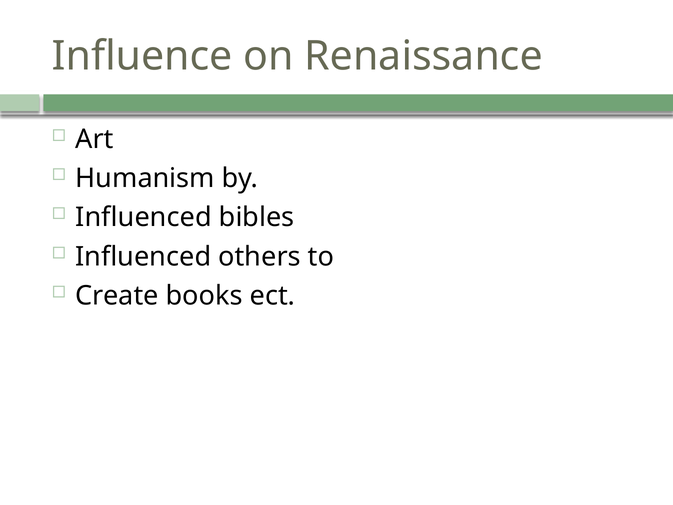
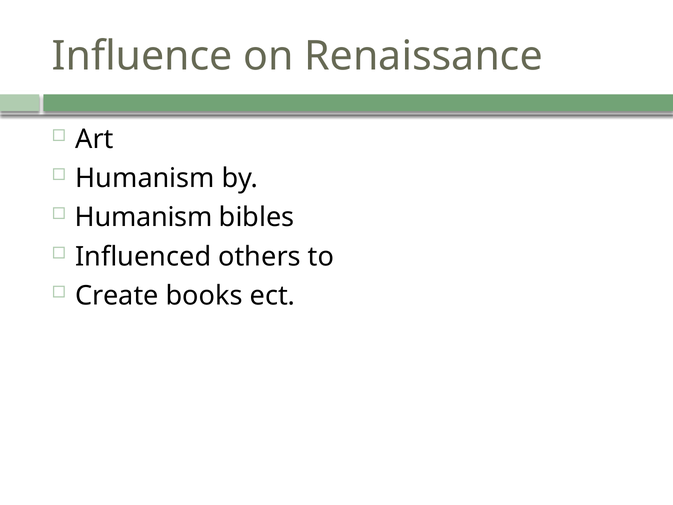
Influenced at (144, 217): Influenced -> Humanism
